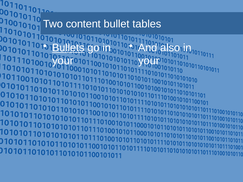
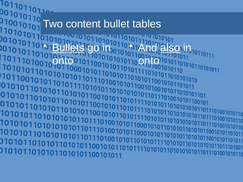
also underline: none -> present
your at (63, 61): your -> onto
your at (149, 61): your -> onto
